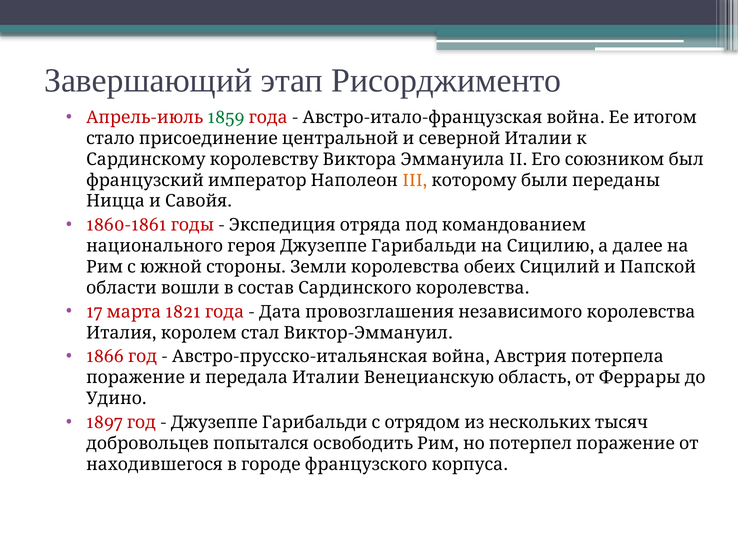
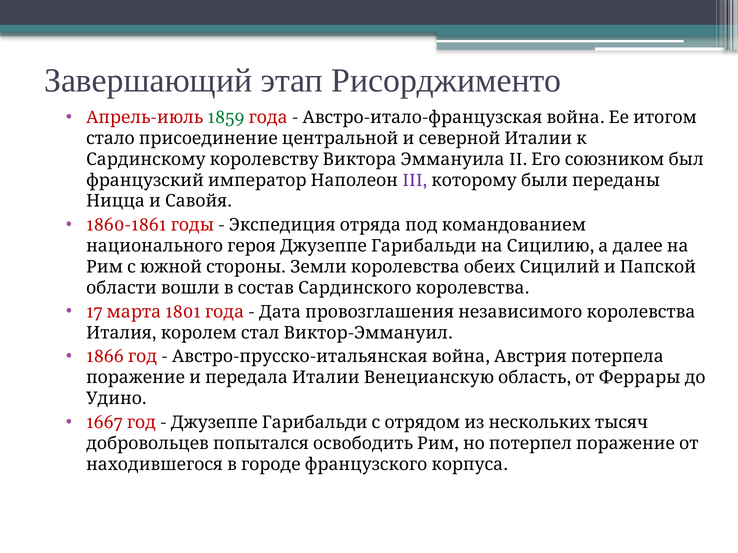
III colour: orange -> purple
1821: 1821 -> 1801
1897: 1897 -> 1667
